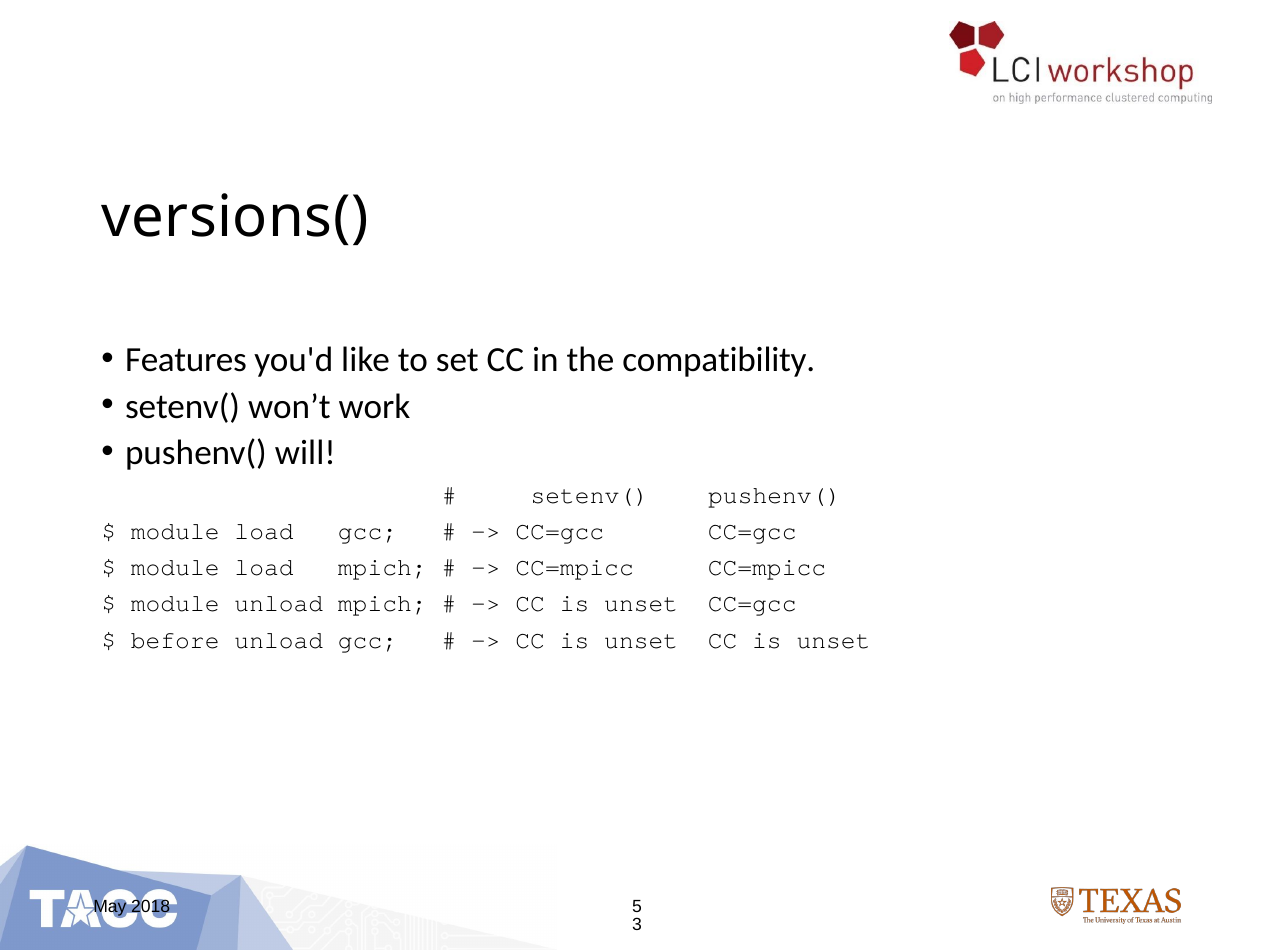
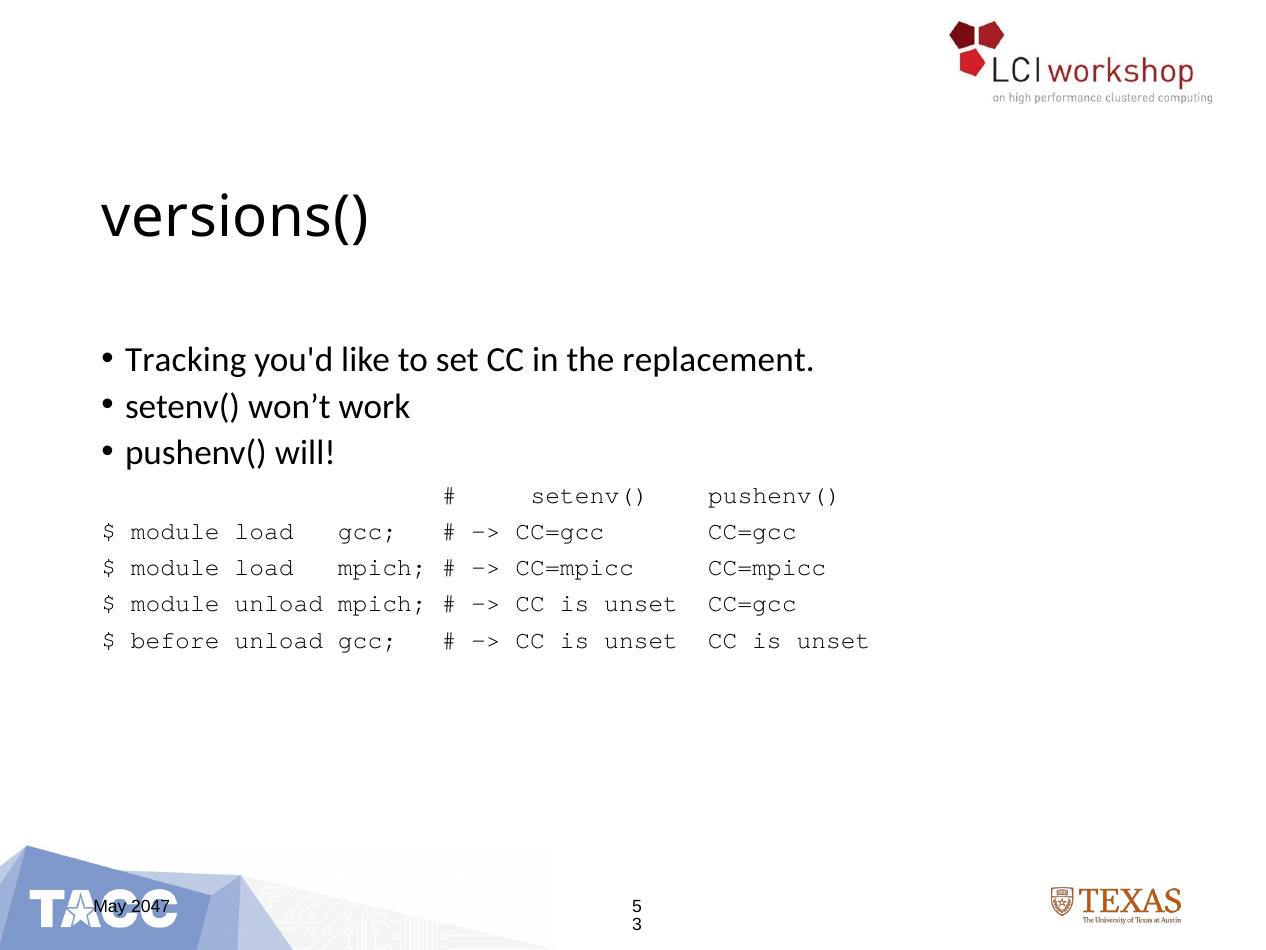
Features: Features -> Tracking
compatibility: compatibility -> replacement
2018: 2018 -> 2047
